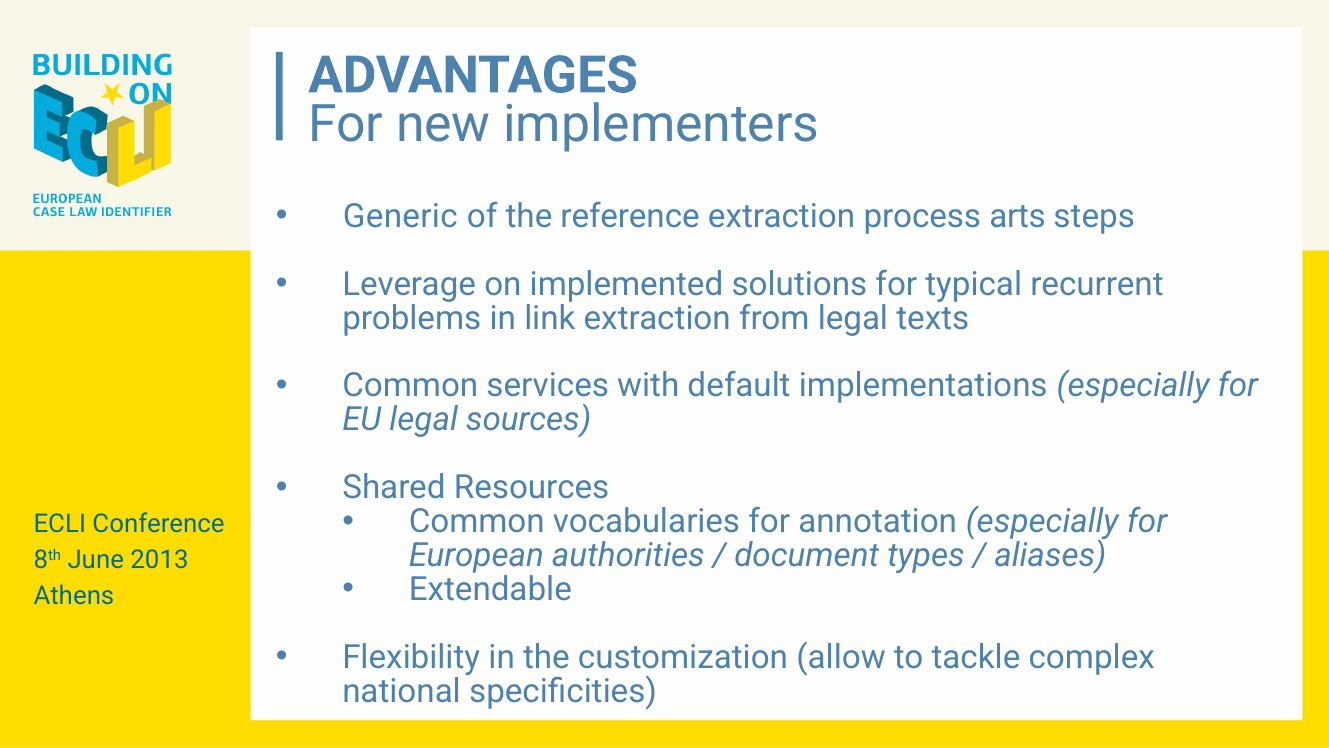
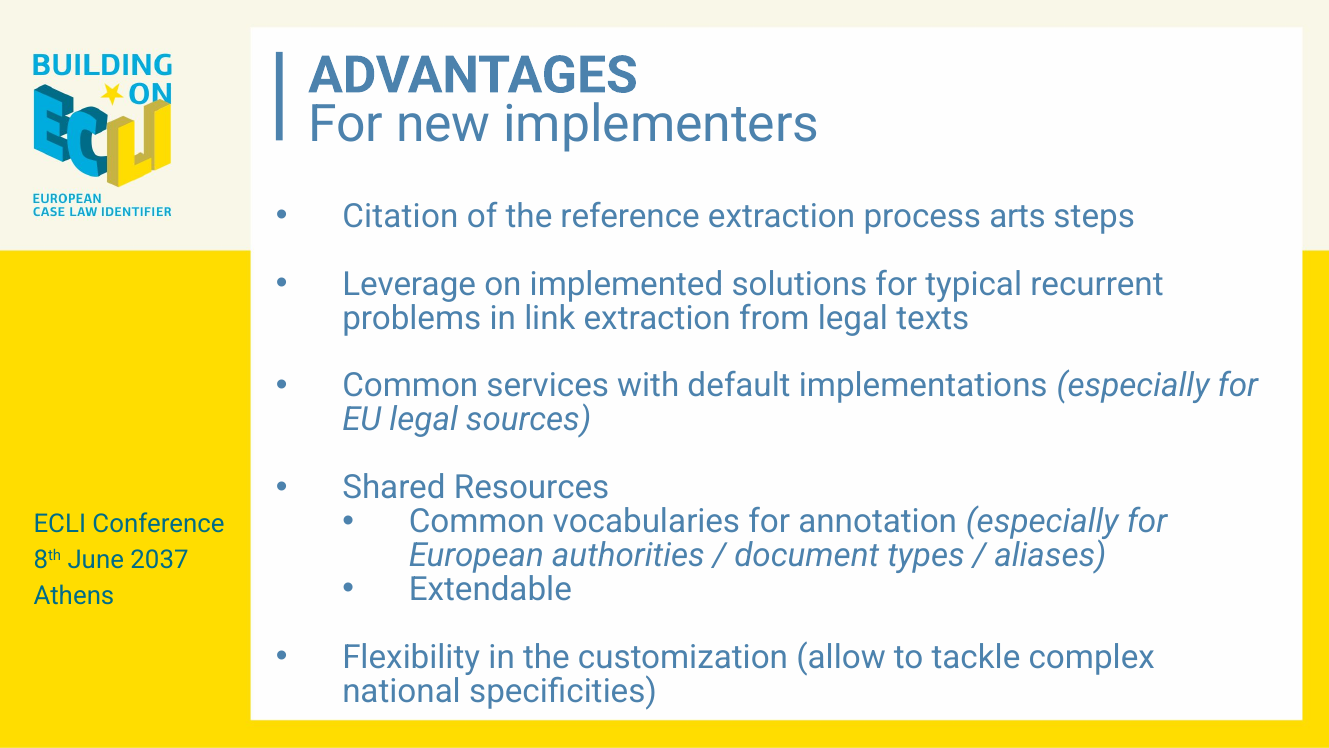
Generic: Generic -> Citation
2013: 2013 -> 2037
